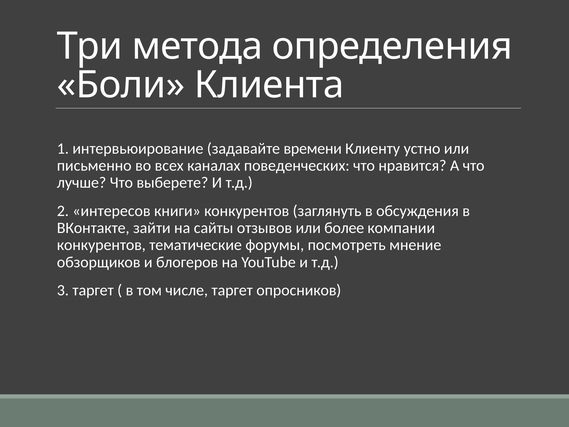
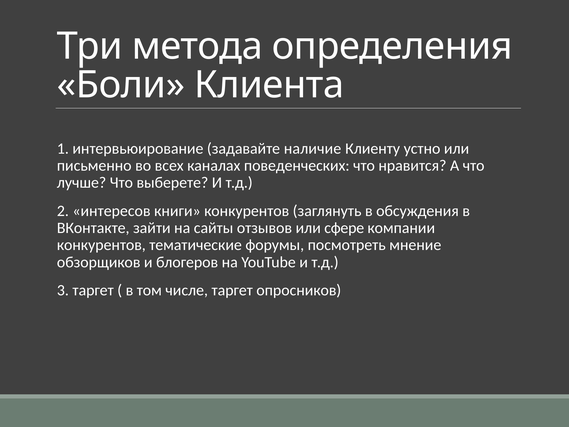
времени: времени -> наличие
более: более -> сфере
